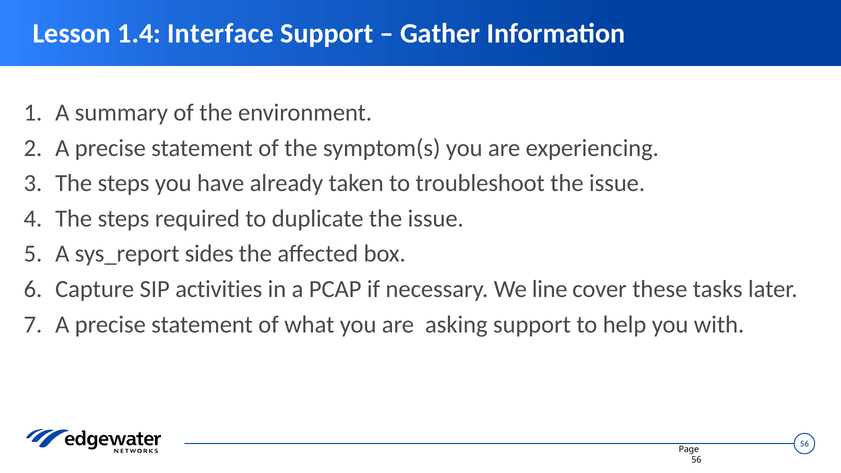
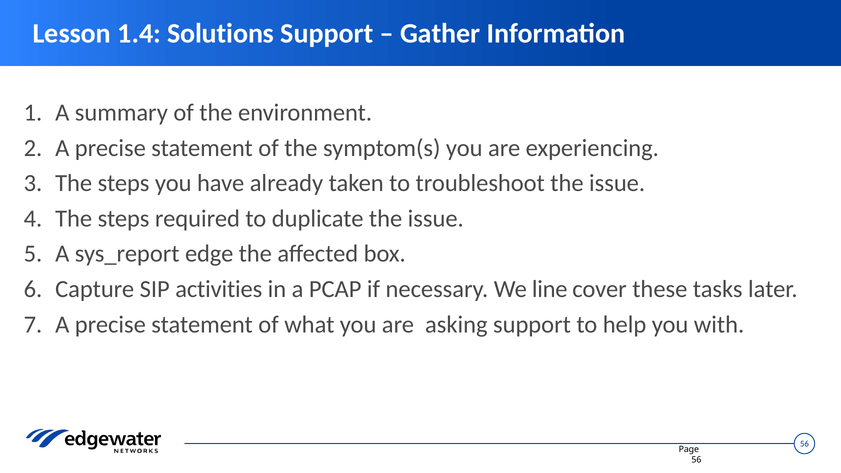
Interface: Interface -> Solutions
sides: sides -> edge
